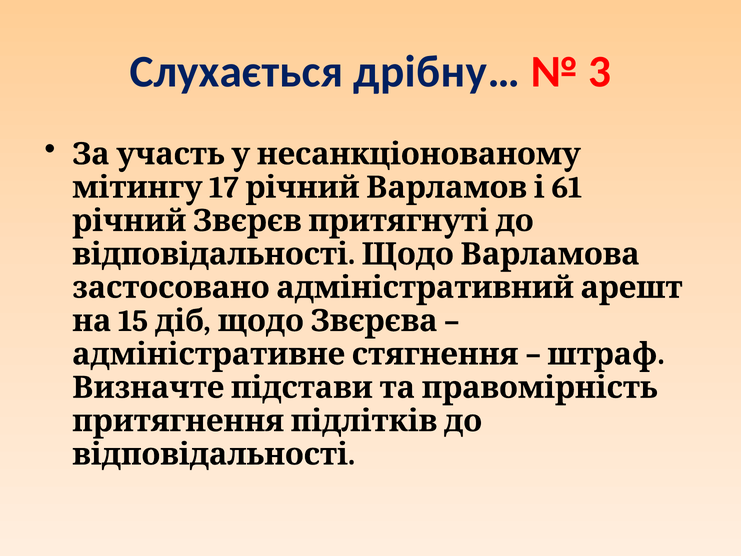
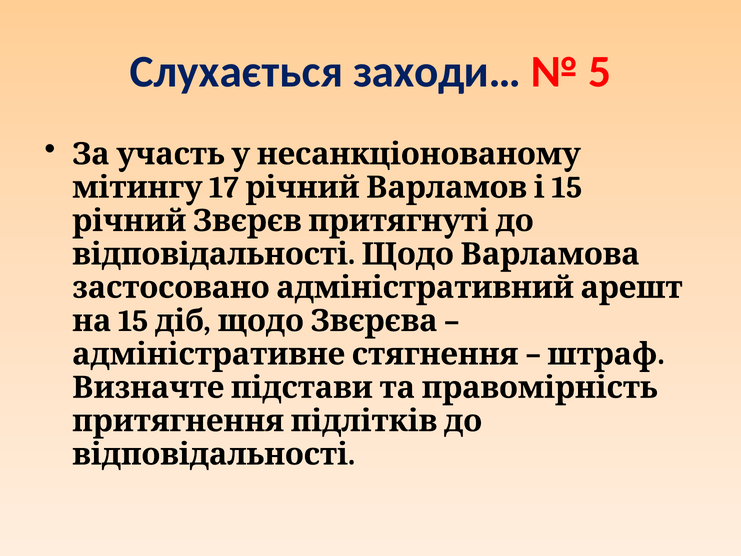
дрібну…: дрібну… -> заходи…
3: 3 -> 5
17 61: 61 -> 15
